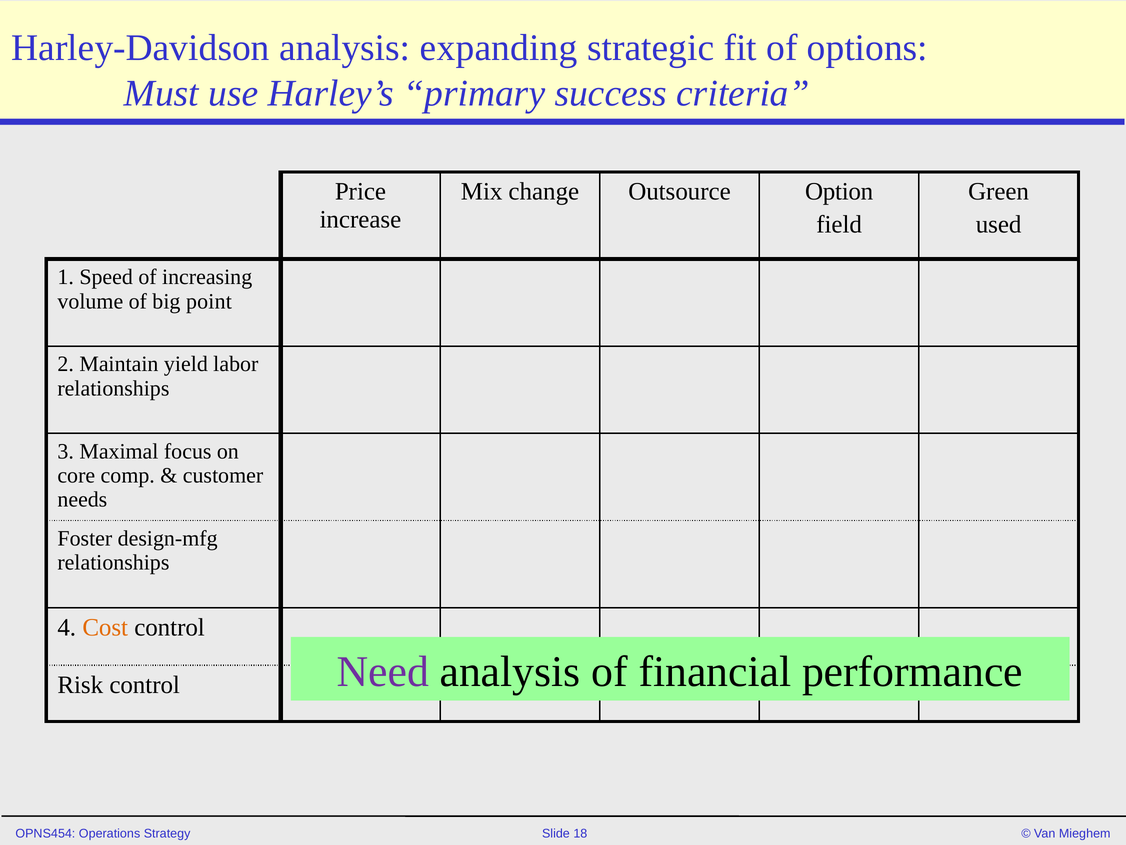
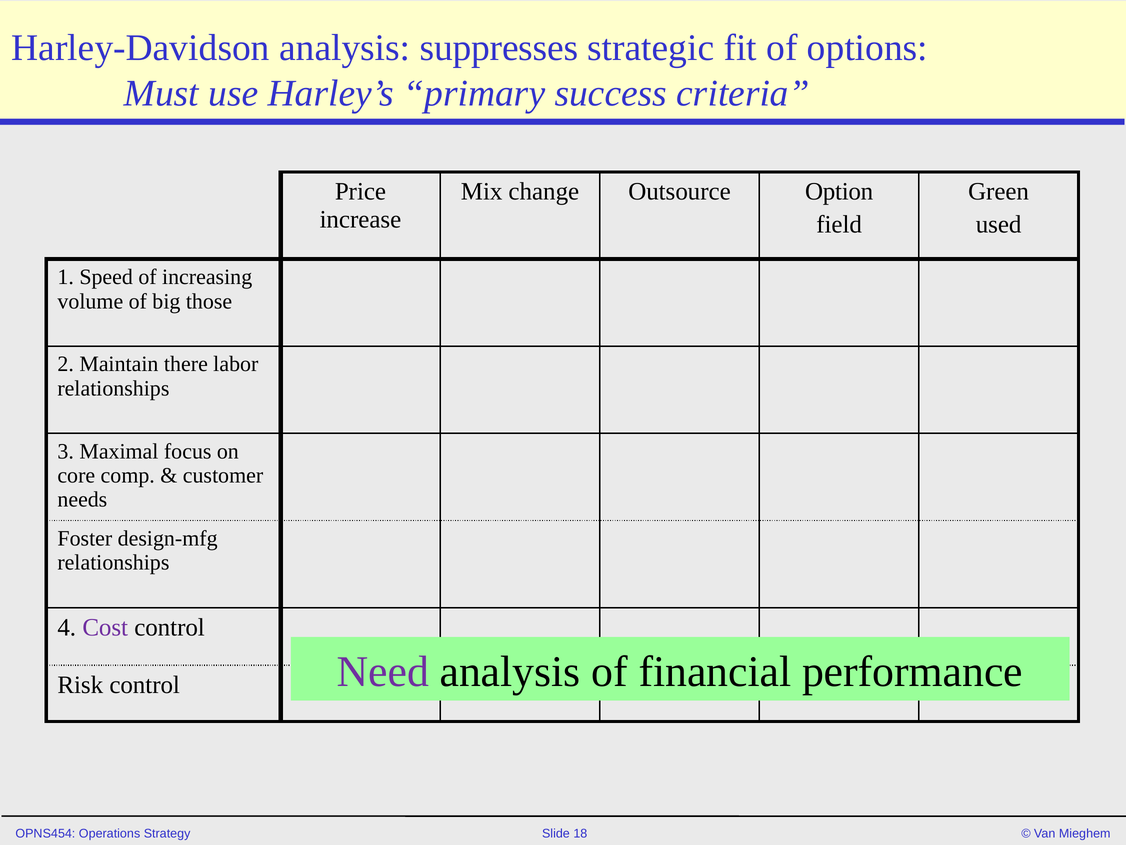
expanding: expanding -> suppresses
point: point -> those
yield: yield -> there
Cost colour: orange -> purple
